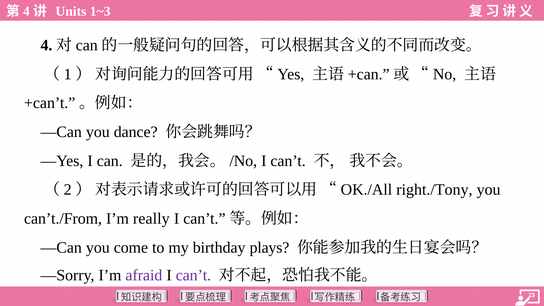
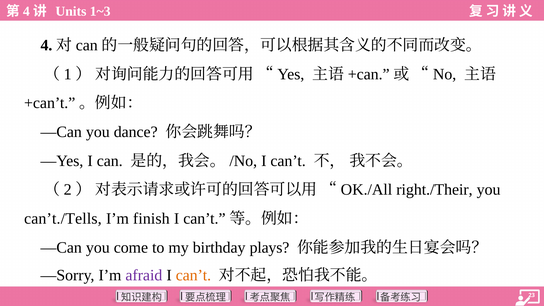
right./Tony: right./Tony -> right./Their
can’t./From: can’t./From -> can’t./Tells
really: really -> finish
can’t at (193, 275) colour: purple -> orange
